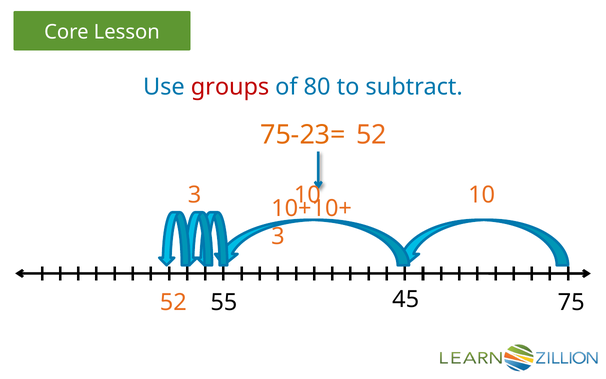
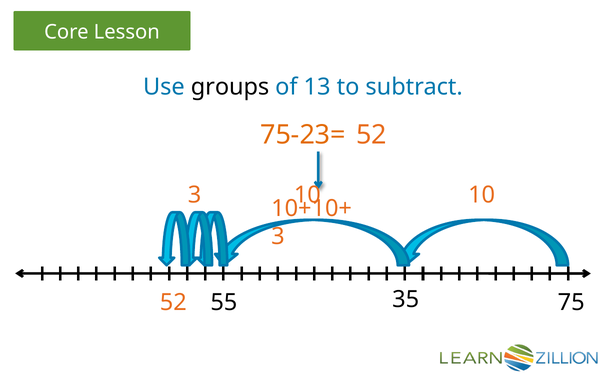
groups colour: red -> black
80: 80 -> 13
45: 45 -> 35
